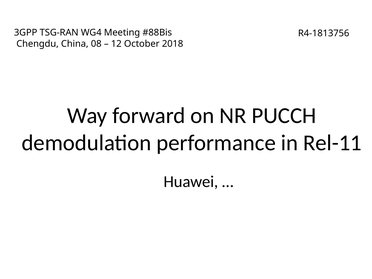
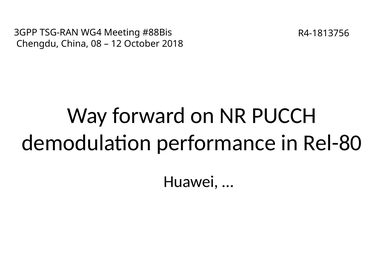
Rel-11: Rel-11 -> Rel-80
